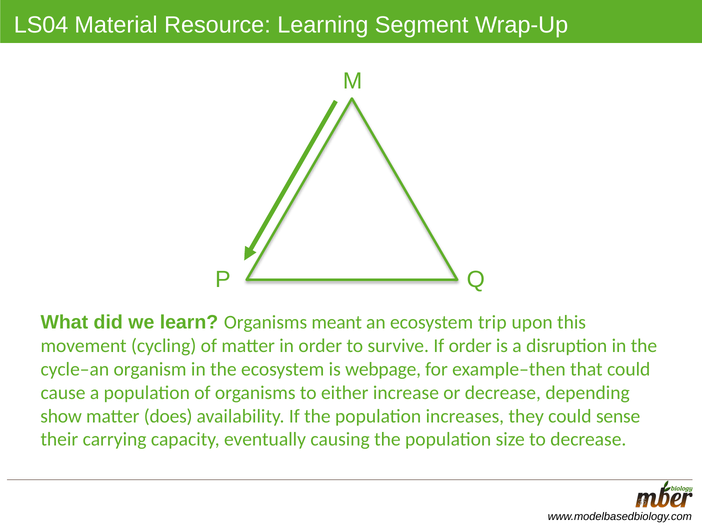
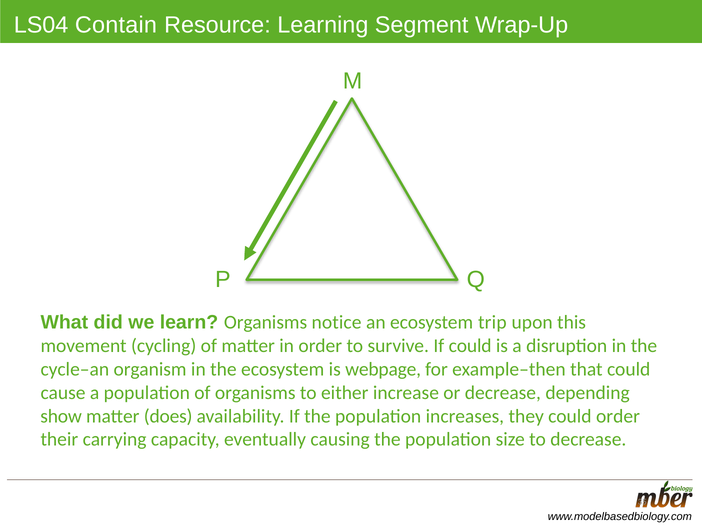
Material: Material -> Contain
meant: meant -> notice
If order: order -> could
could sense: sense -> order
